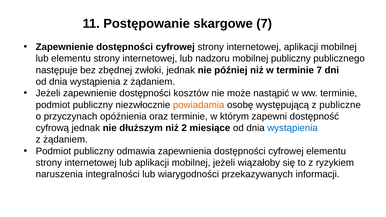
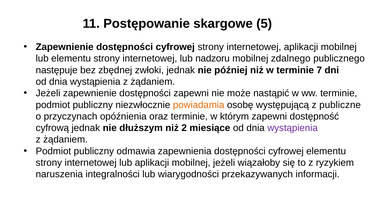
skargowe 7: 7 -> 5
mobilnej publiczny: publiczny -> zdalnego
dostępności kosztów: kosztów -> zapewni
wystąpienia at (293, 128) colour: blue -> purple
